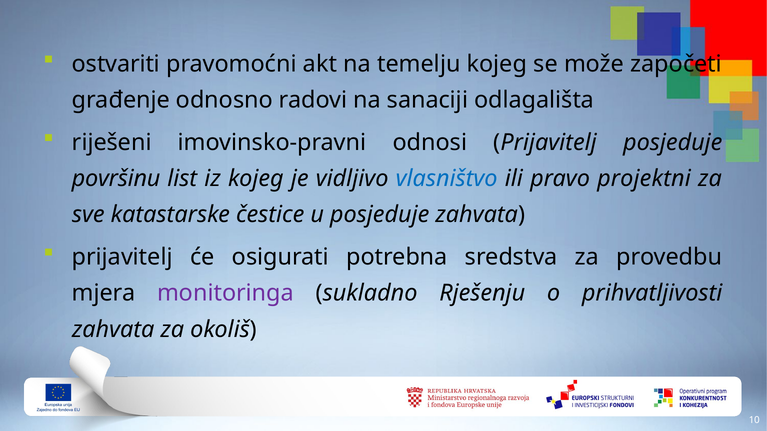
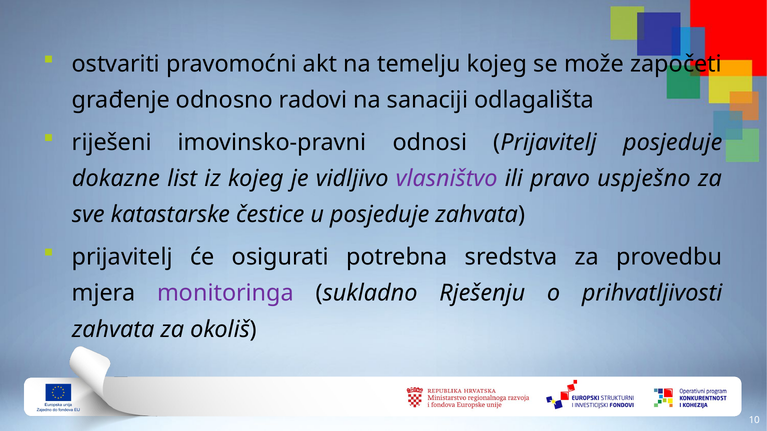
površinu: površinu -> dokazne
vlasništvo colour: blue -> purple
projektni: projektni -> uspješno
